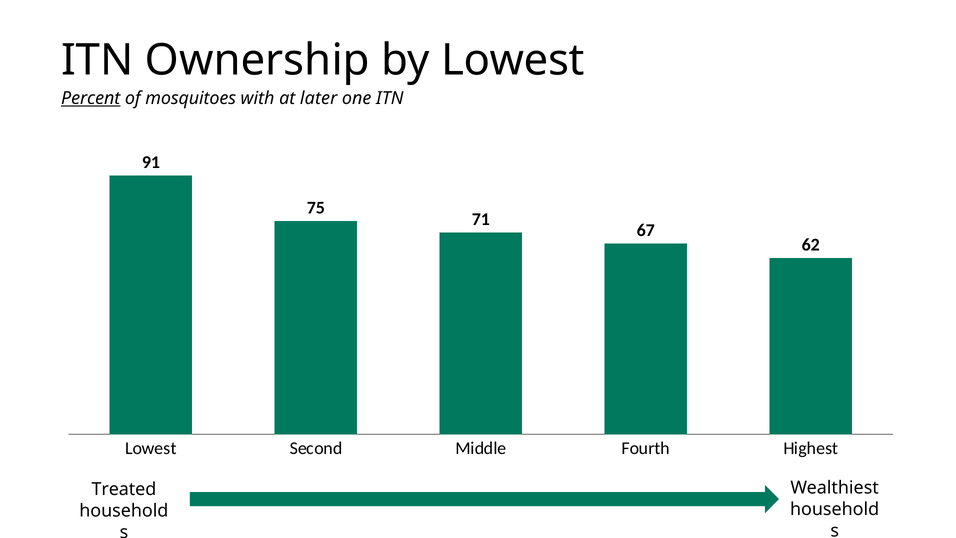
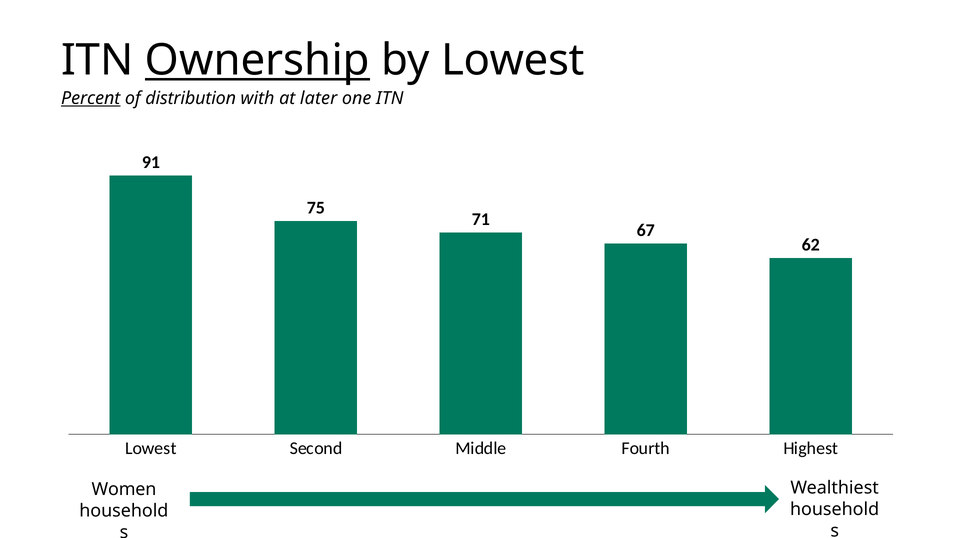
Ownership underline: none -> present
mosquitoes: mosquitoes -> distribution
Treated: Treated -> Women
